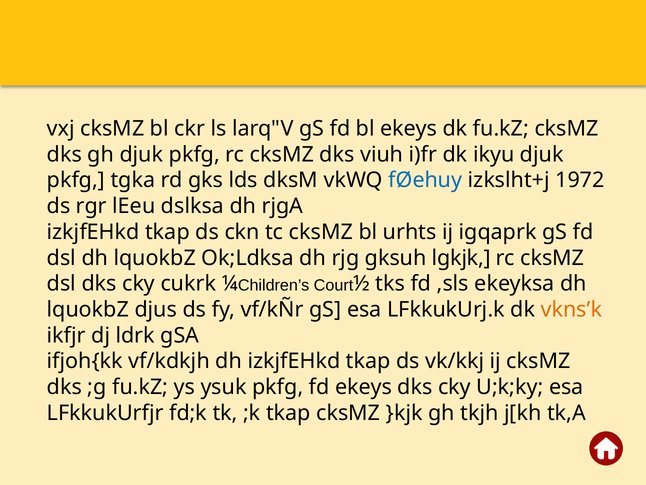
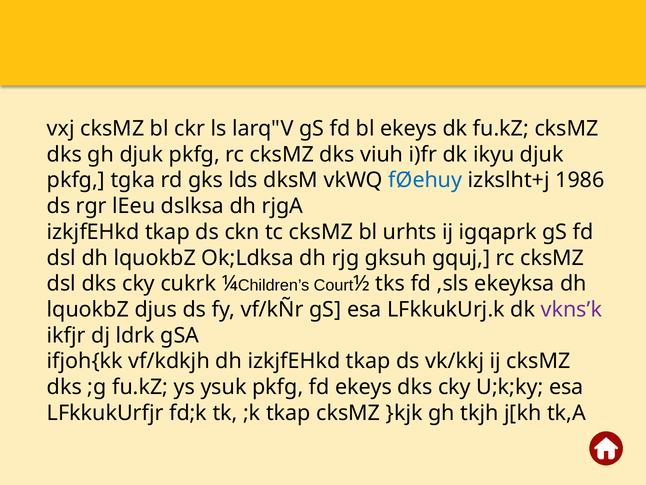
1972: 1972 -> 1986
lgkjk: lgkjk -> gquj
vkns’k colour: orange -> purple
